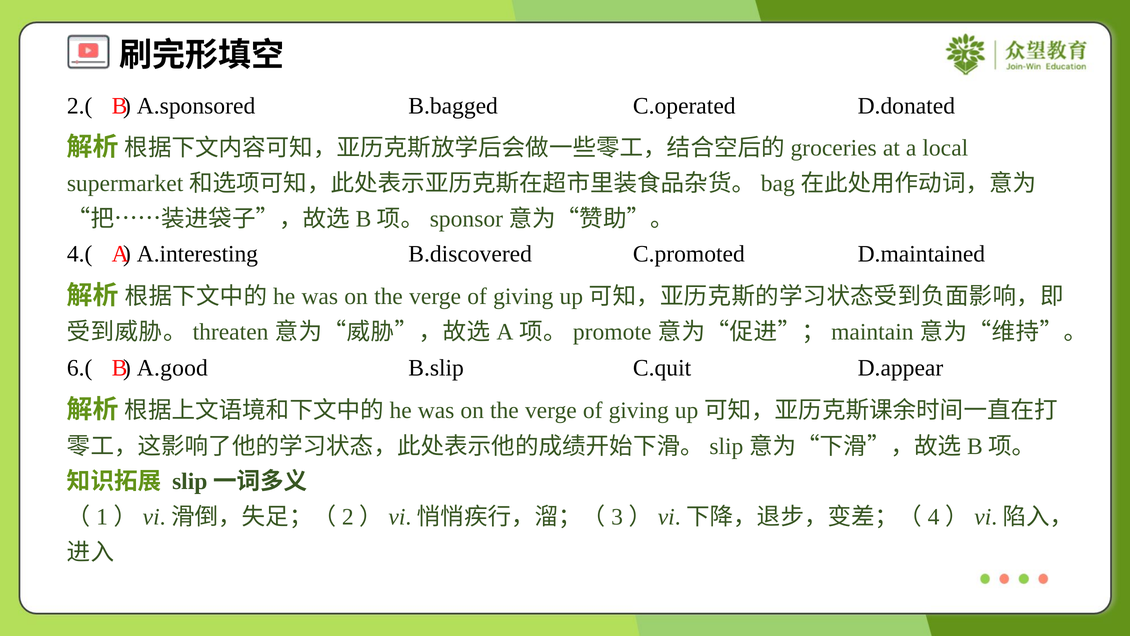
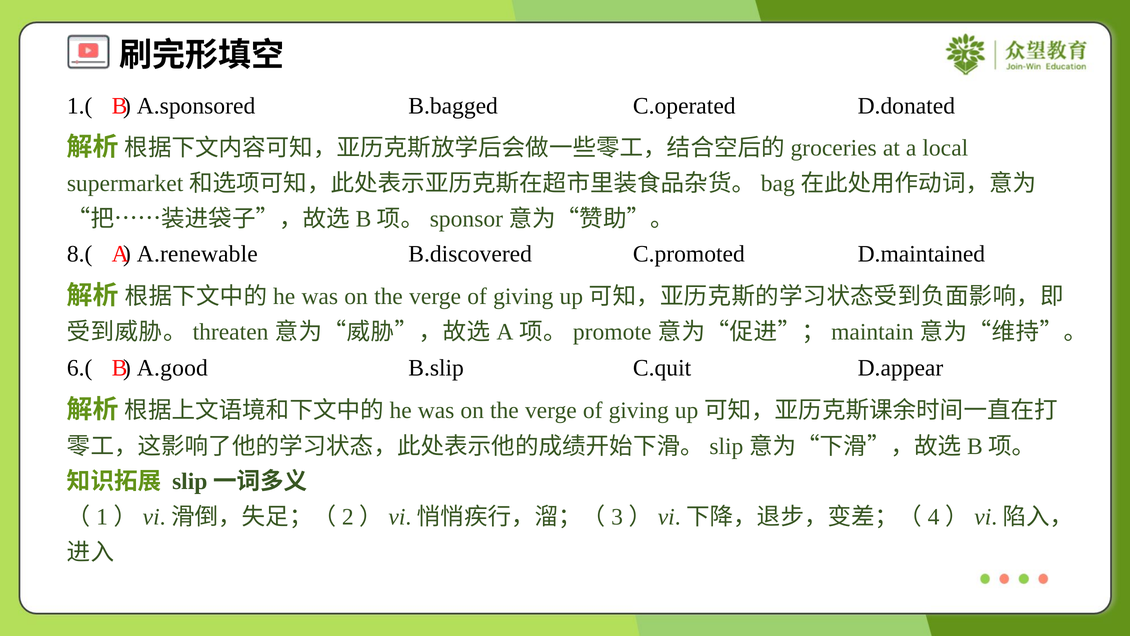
2.(: 2.( -> 1.(
4.(: 4.( -> 8.(
A.interesting: A.interesting -> A.renewable
